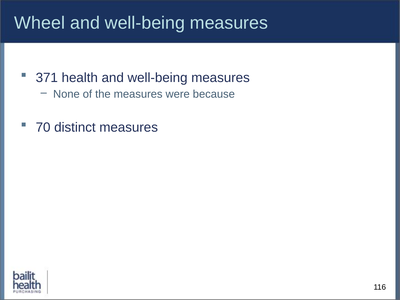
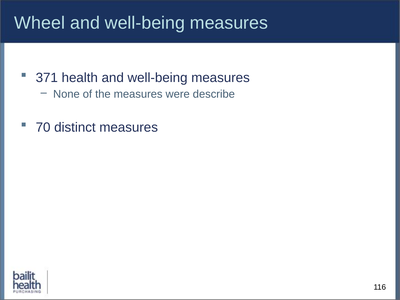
because: because -> describe
